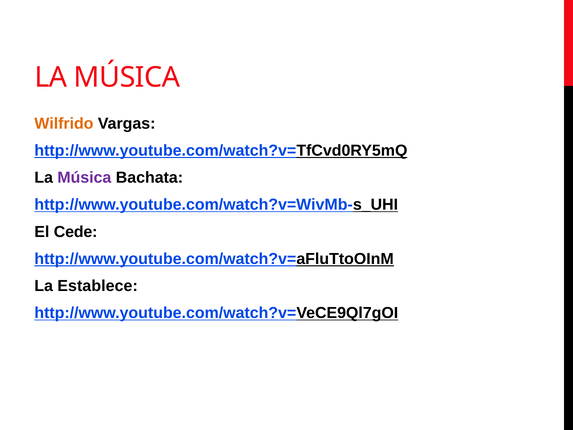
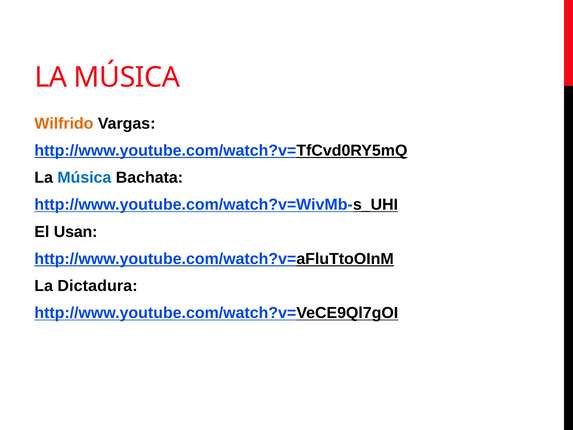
Música at (84, 177) colour: purple -> blue
Cede: Cede -> Usan
Establece: Establece -> Dictadura
